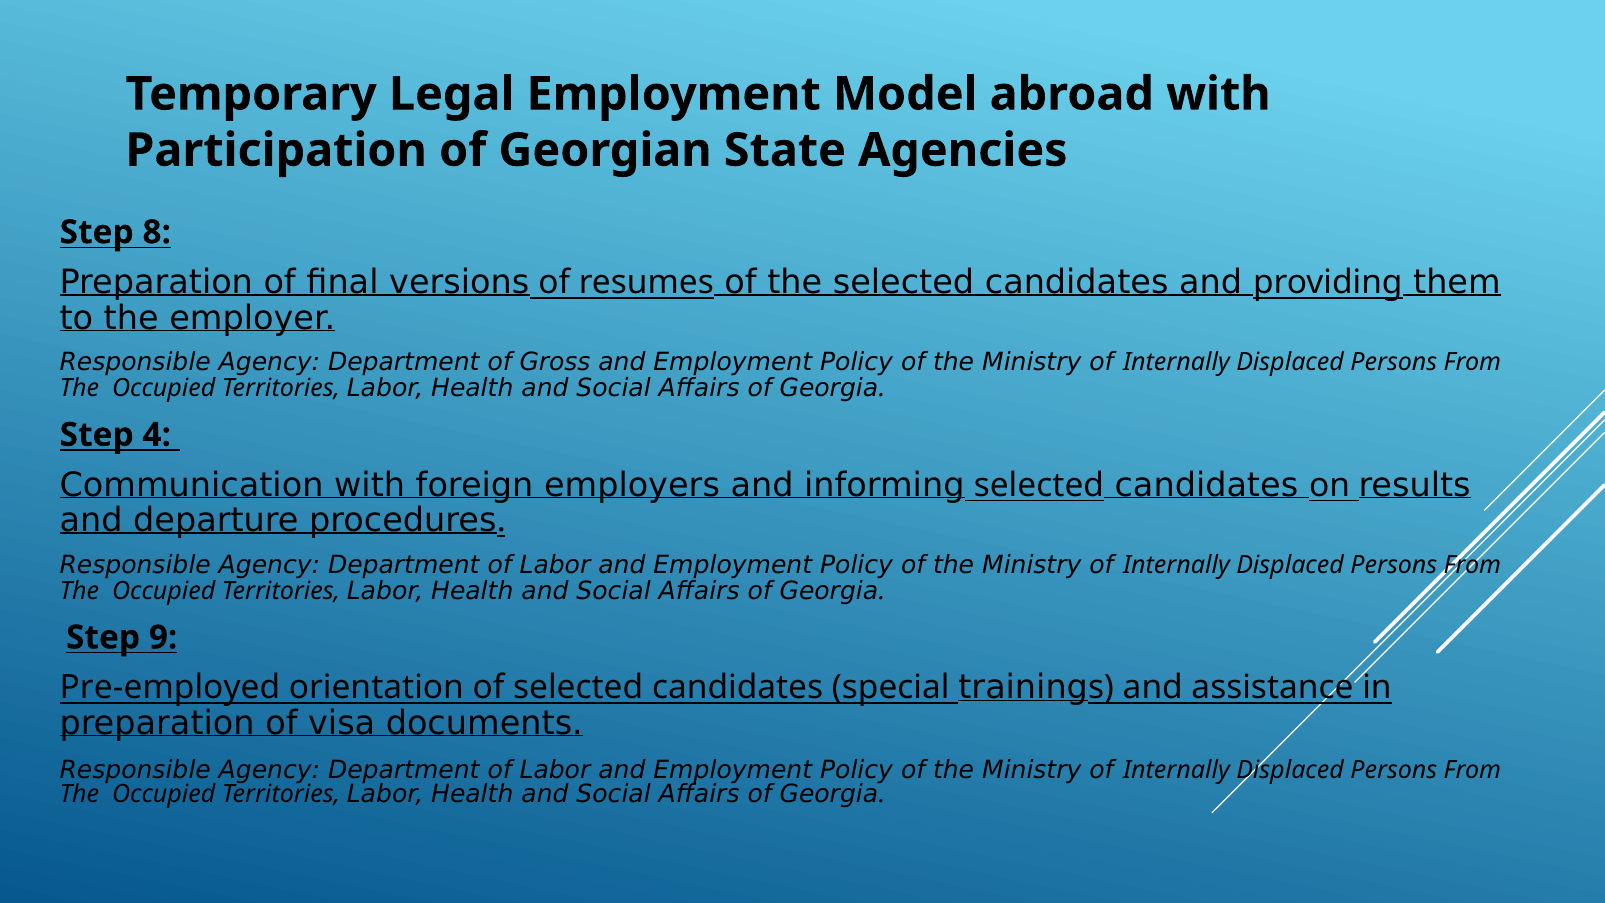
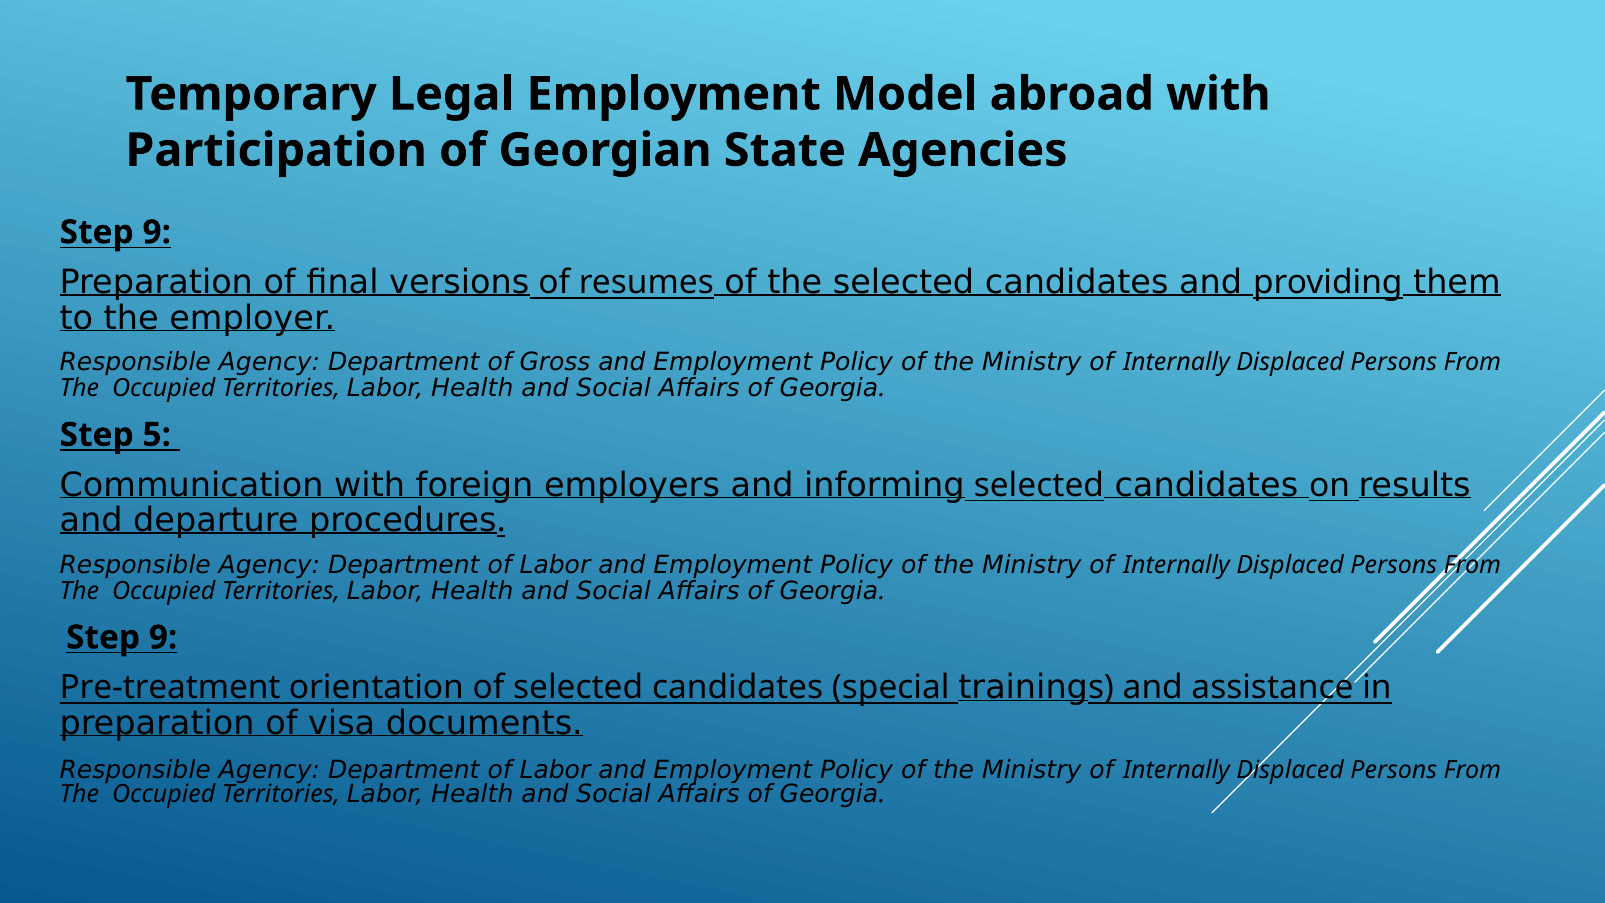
8 at (157, 232): 8 -> 9
4: 4 -> 5
Pre-employed: Pre-employed -> Pre-treatment
